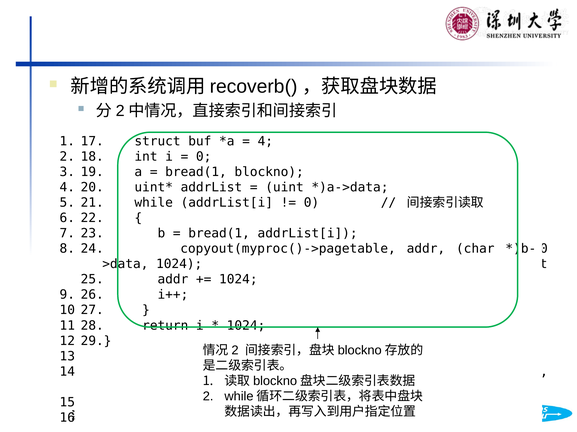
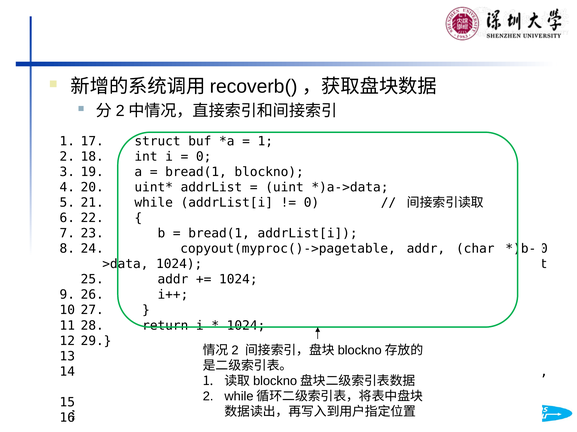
4 at (265, 141): 4 -> 1
